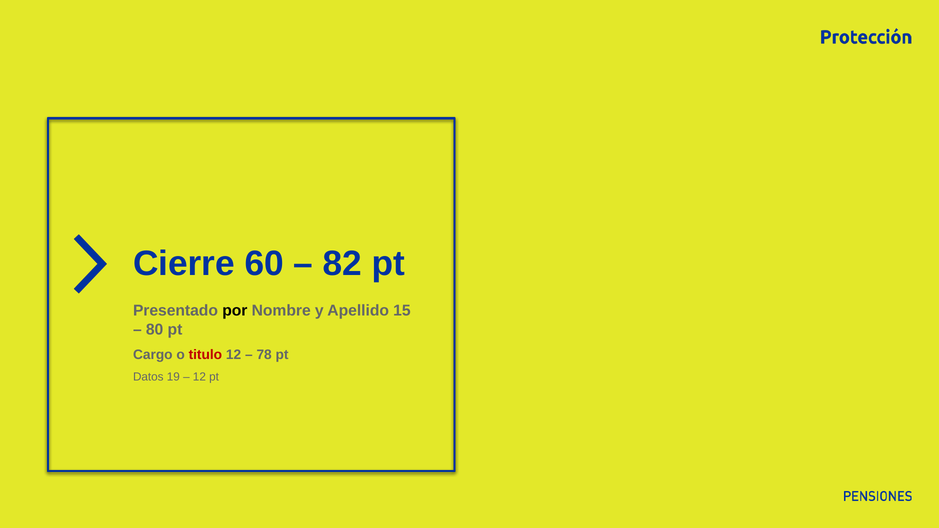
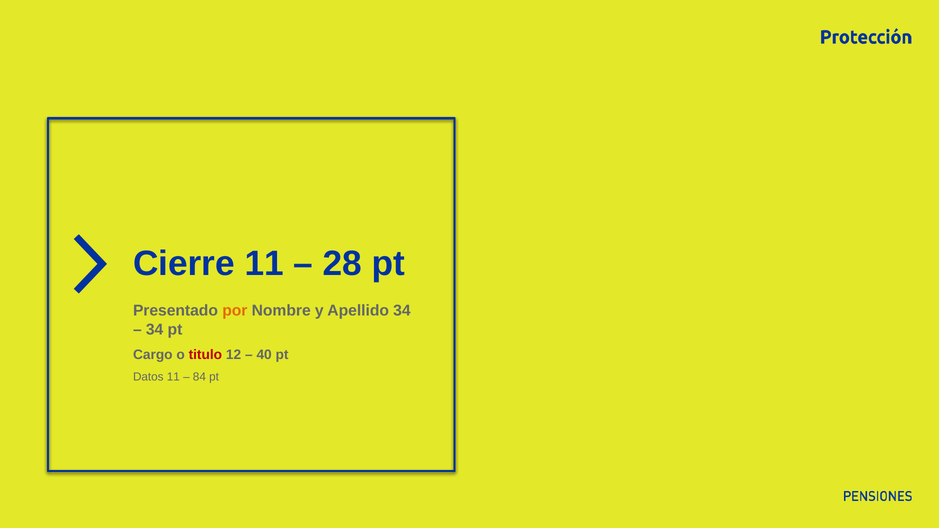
Cierre 60: 60 -> 11
82: 82 -> 28
por colour: black -> orange
Apellido 15: 15 -> 34
80 at (155, 330): 80 -> 34
78: 78 -> 40
Datos 19: 19 -> 11
12 at (199, 377): 12 -> 84
